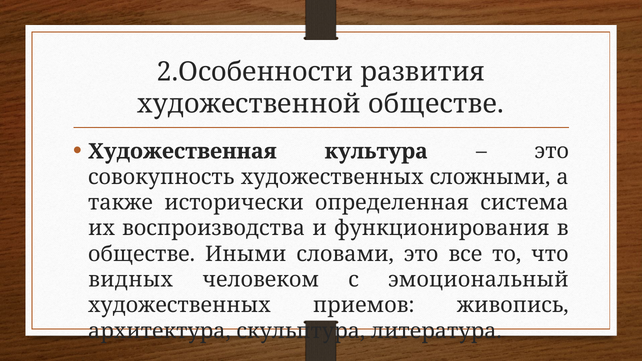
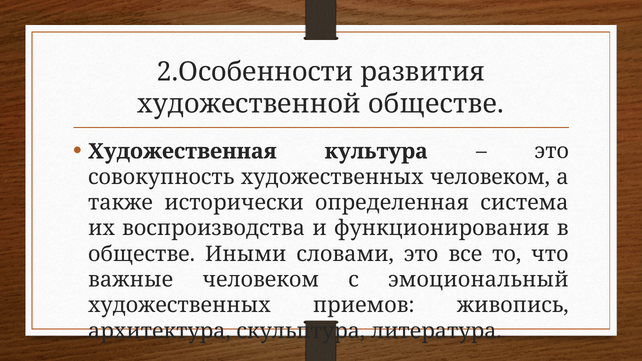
художественных сложными: сложными -> человеком
видных: видных -> важные
